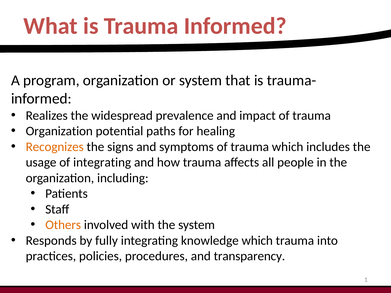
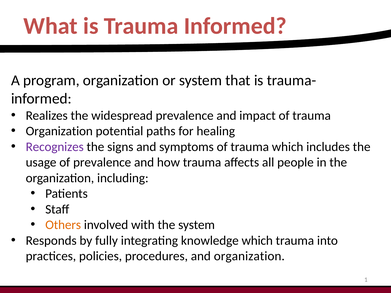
Recognizes colour: orange -> purple
of integrating: integrating -> prevalence
and transparency: transparency -> organization
